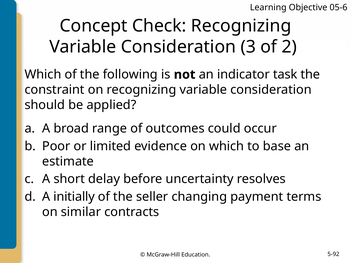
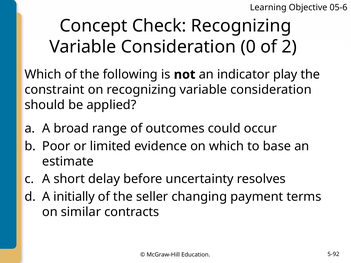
3: 3 -> 0
task: task -> play
